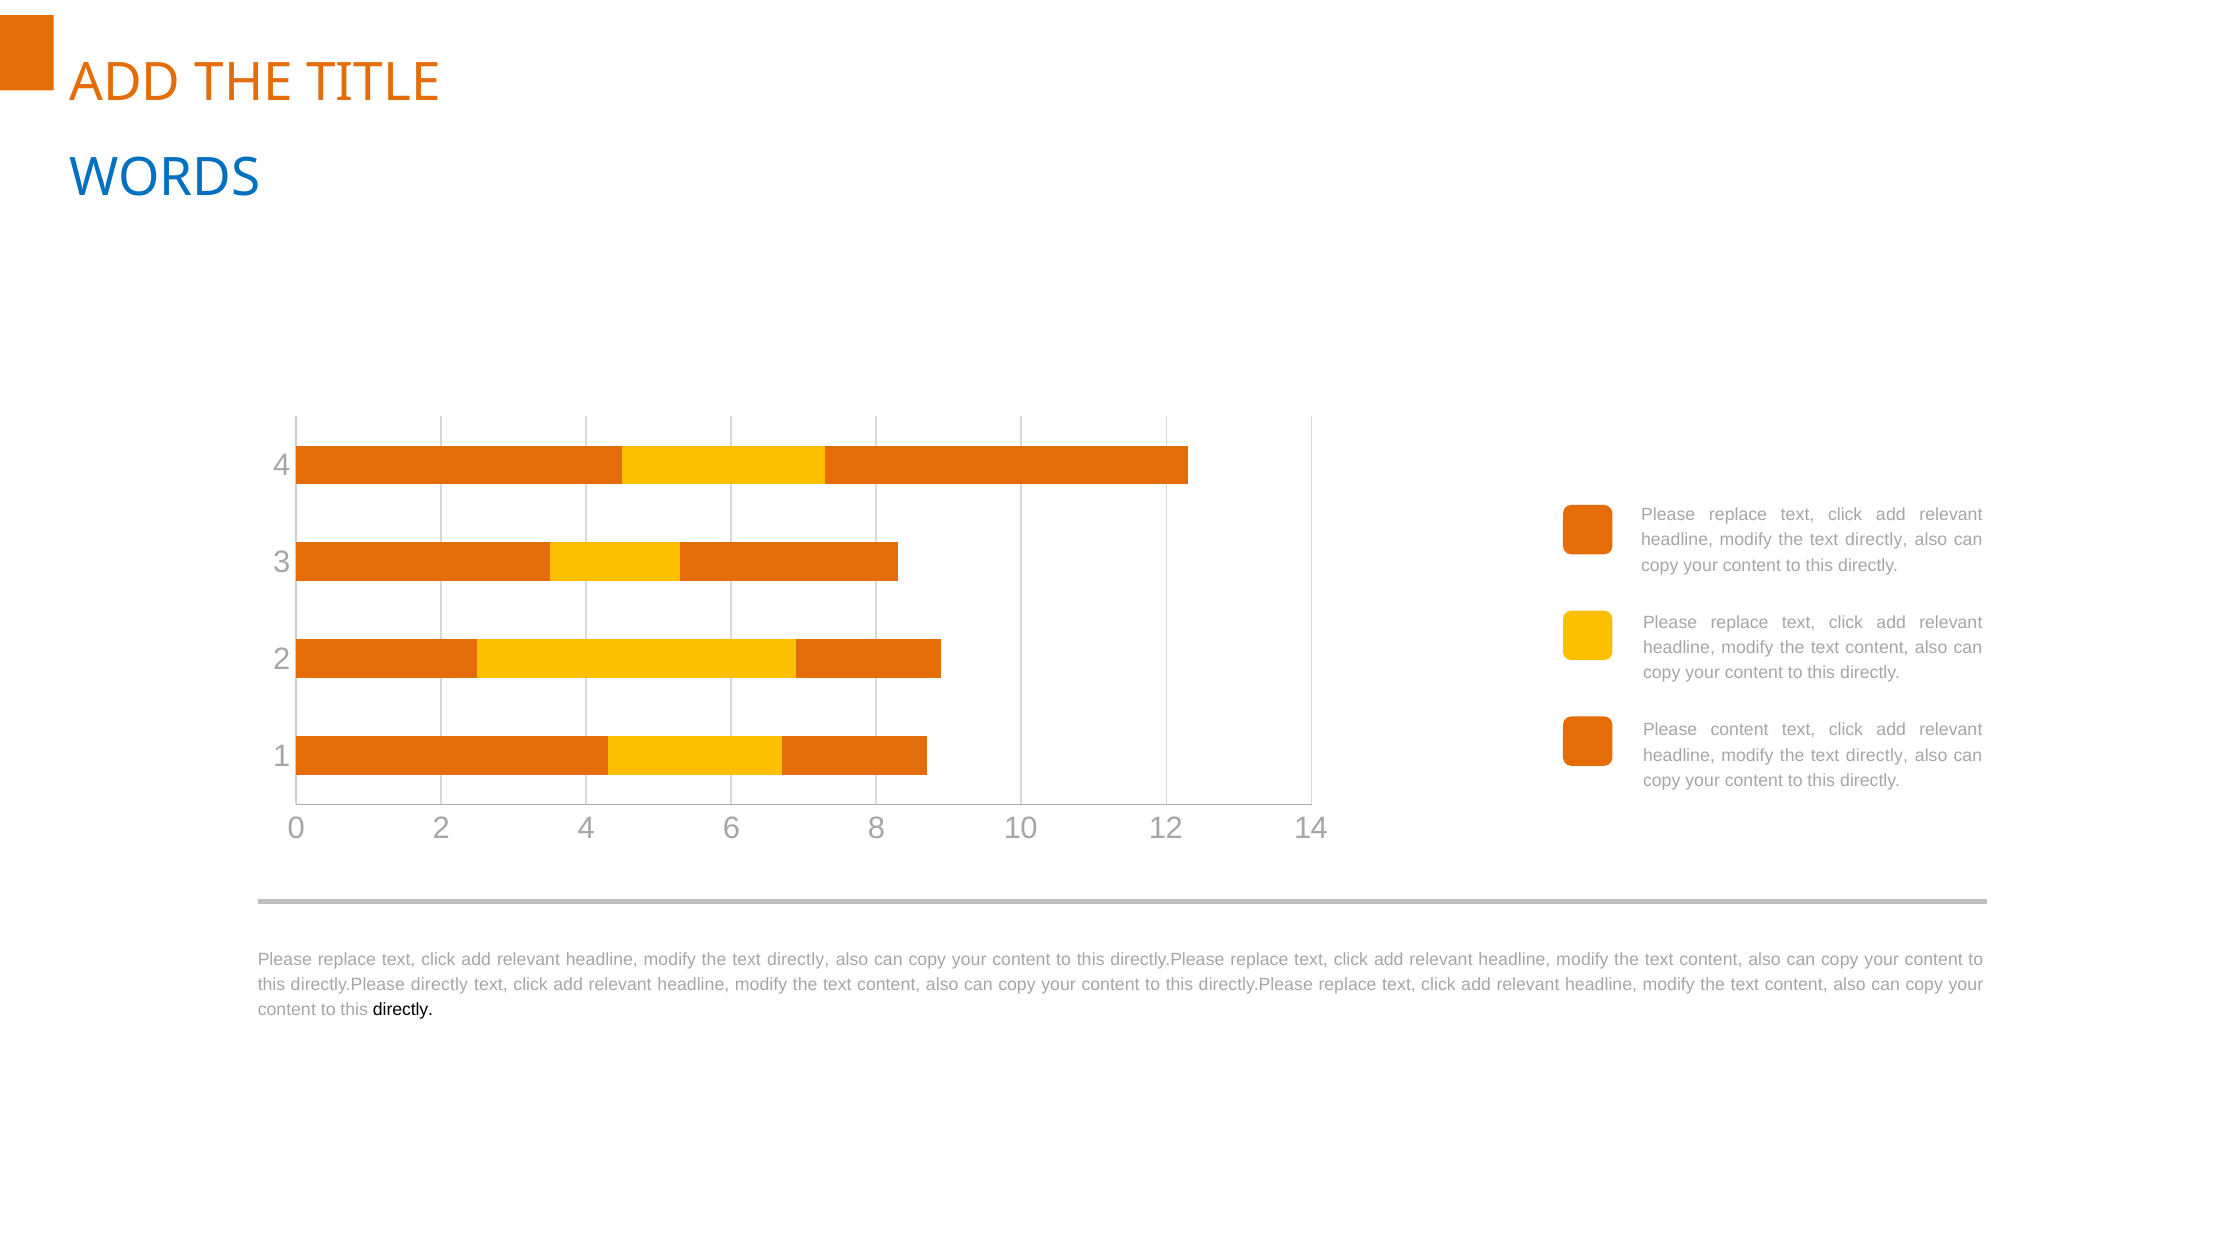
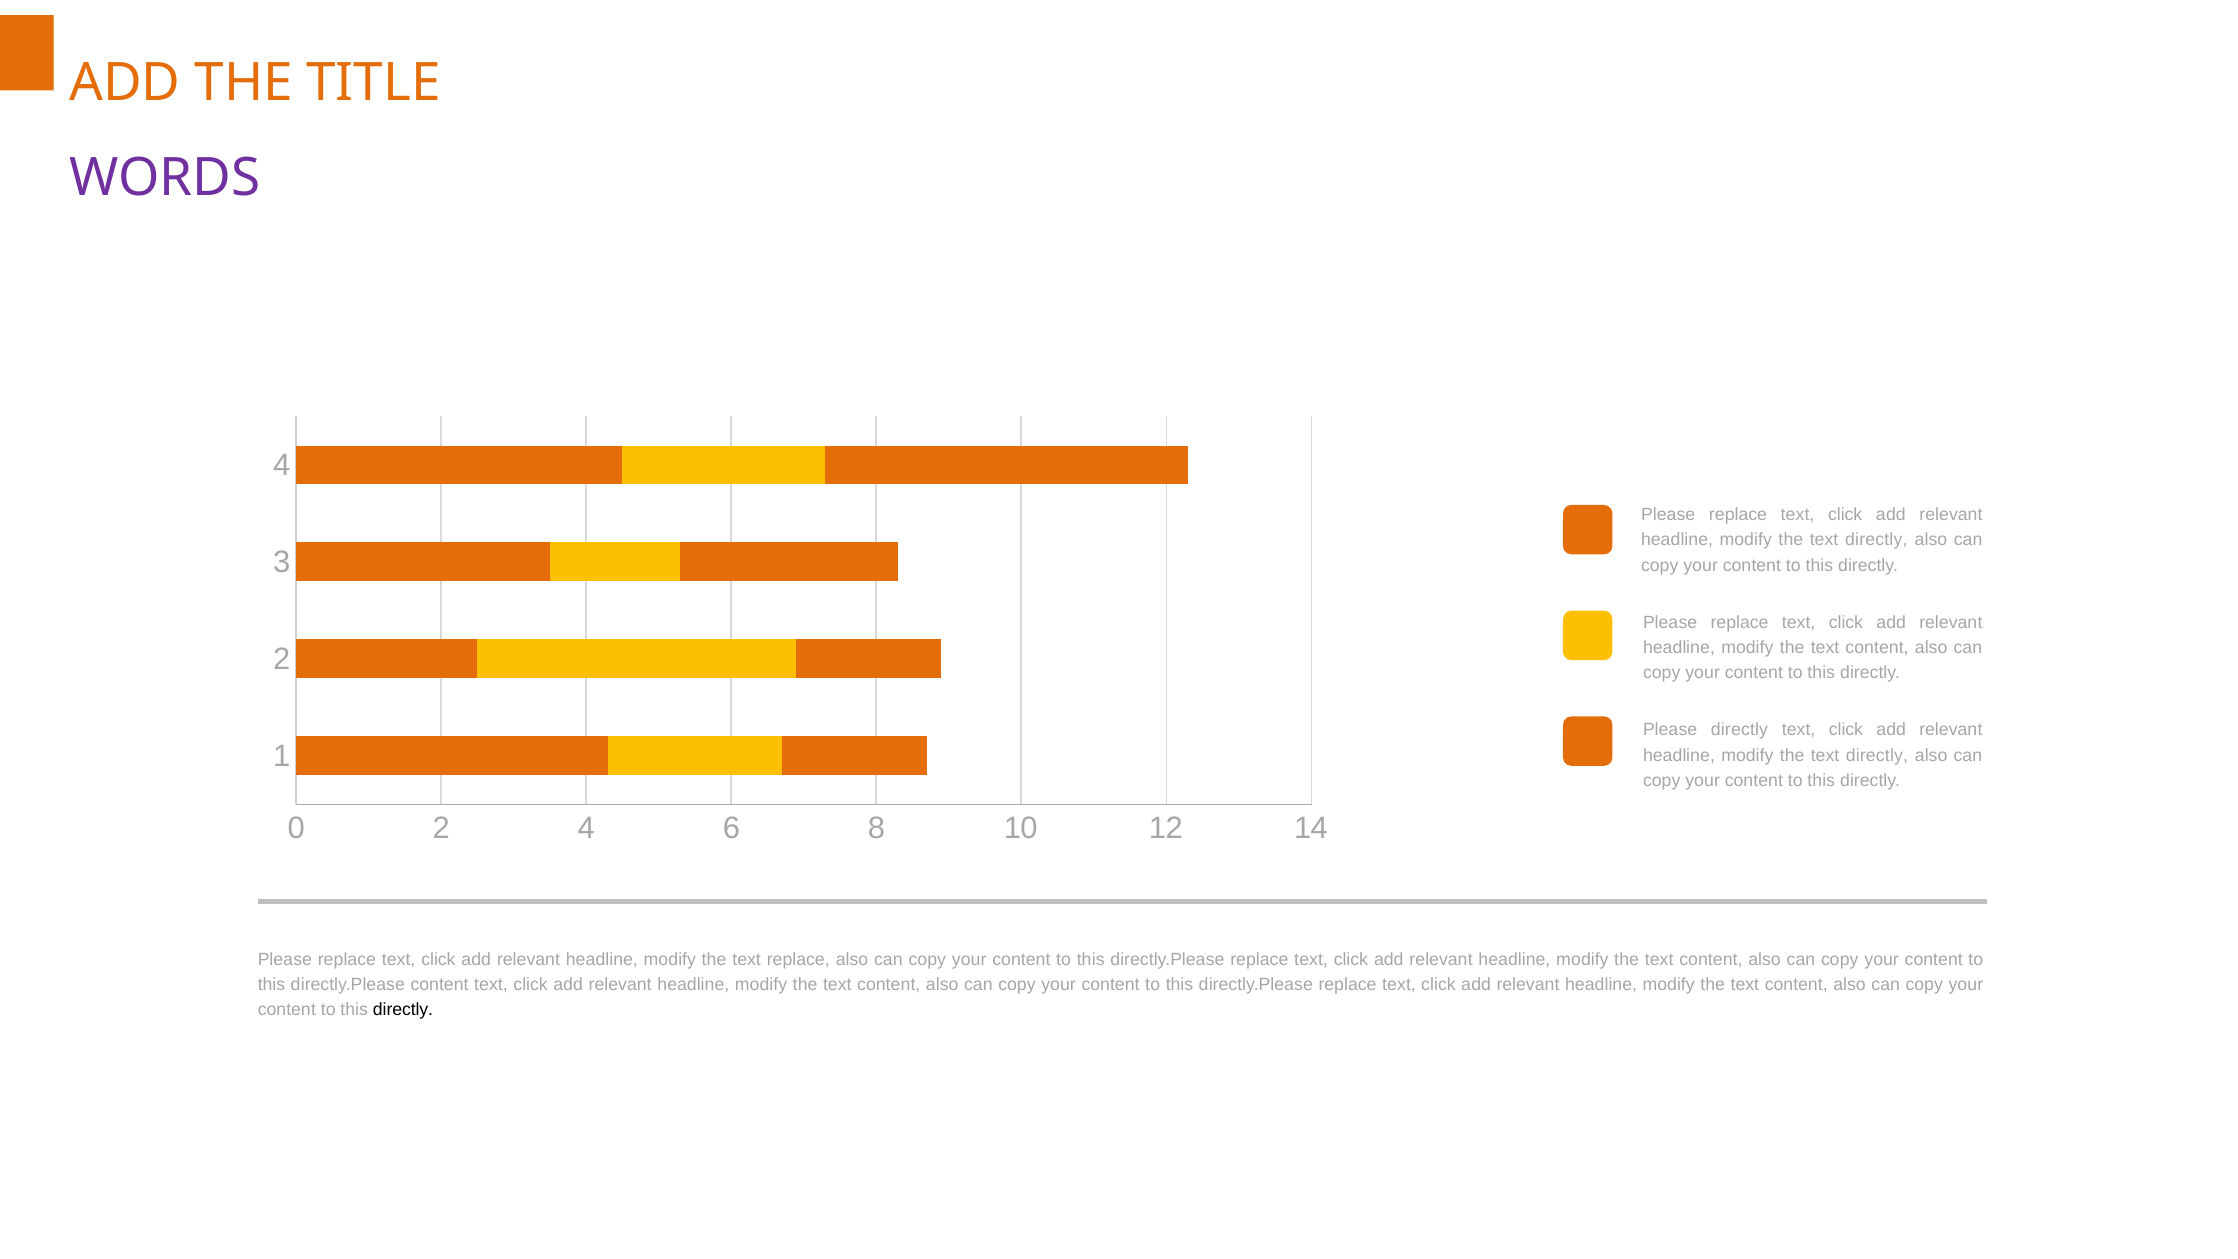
WORDS colour: blue -> purple
Please content: content -> directly
directly at (798, 959): directly -> replace
directly.Please directly: directly -> content
